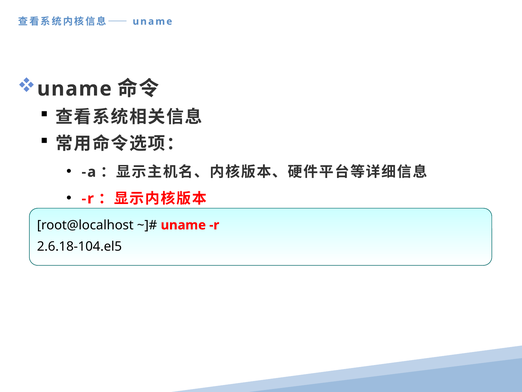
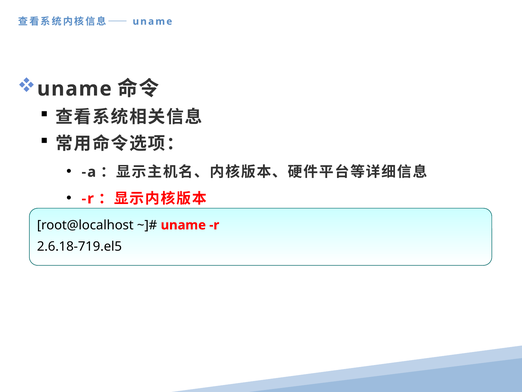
2.6.18-104.el5: 2.6.18-104.el5 -> 2.6.18-719.el5
